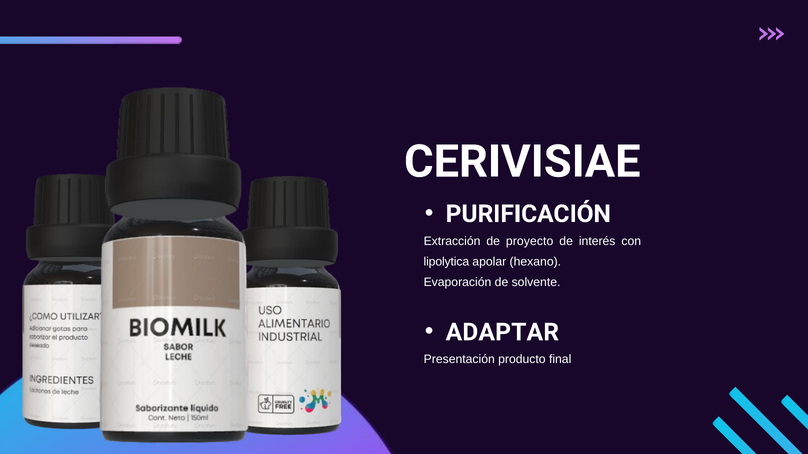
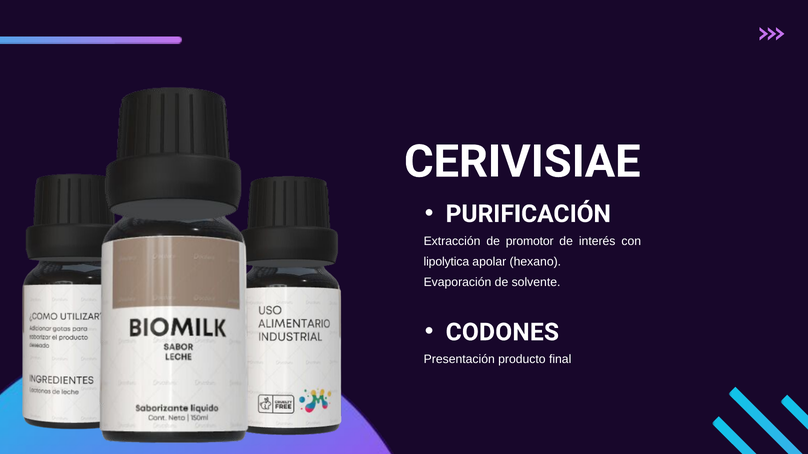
proyecto: proyecto -> promotor
ADAPTAR: ADAPTAR -> CODONES
